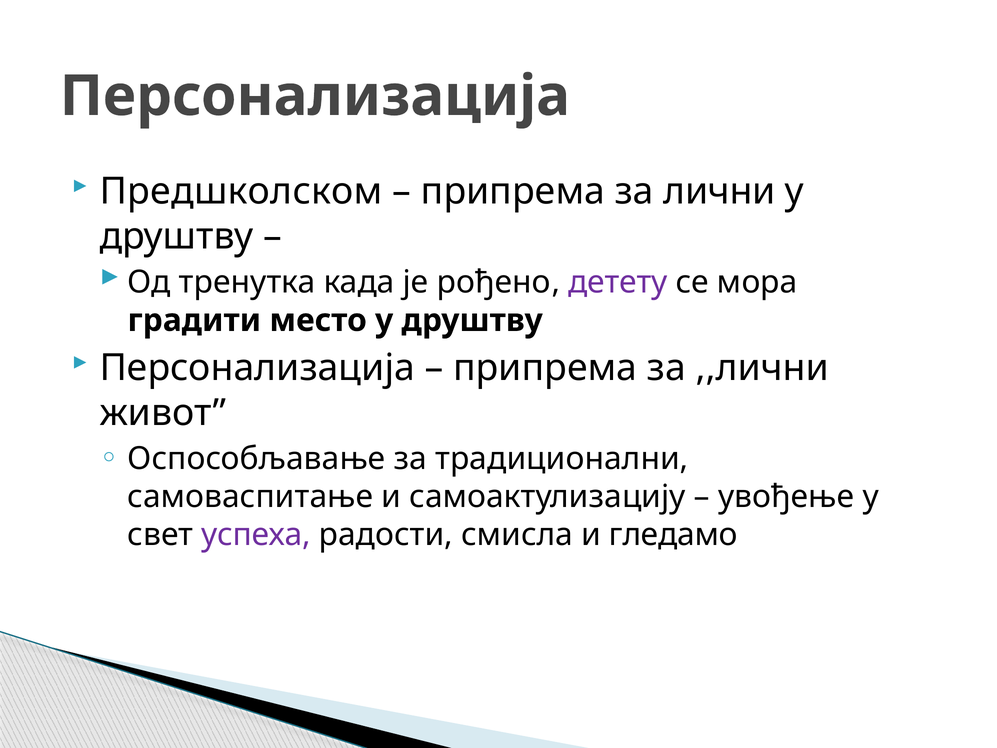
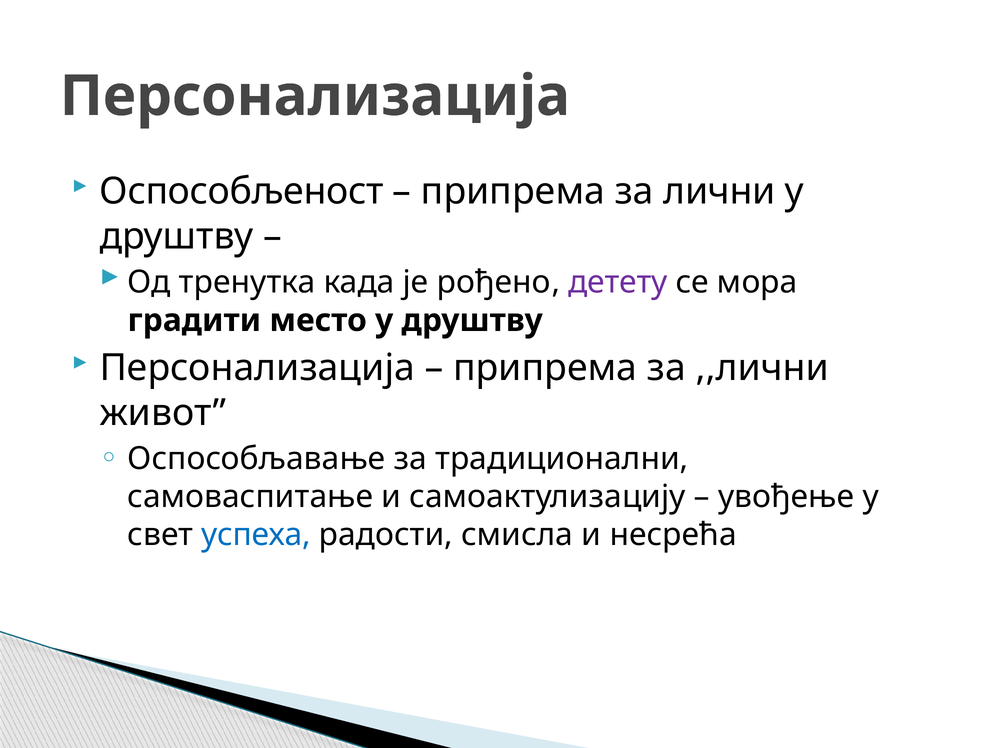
Предшколском: Предшколском -> Оспособљеност
успеха colour: purple -> blue
гледамо: гледамо -> несрећа
